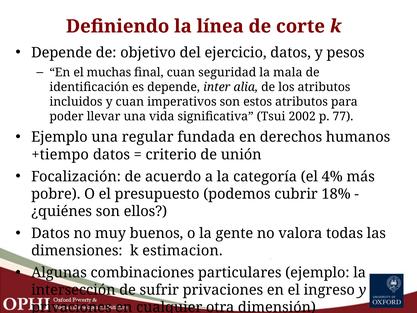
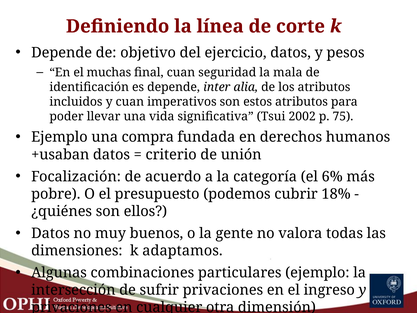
77: 77 -> 75
regular: regular -> compra
+tiempo: +tiempo -> +usaban
4%: 4% -> 6%
estimacion: estimacion -> adaptamos
